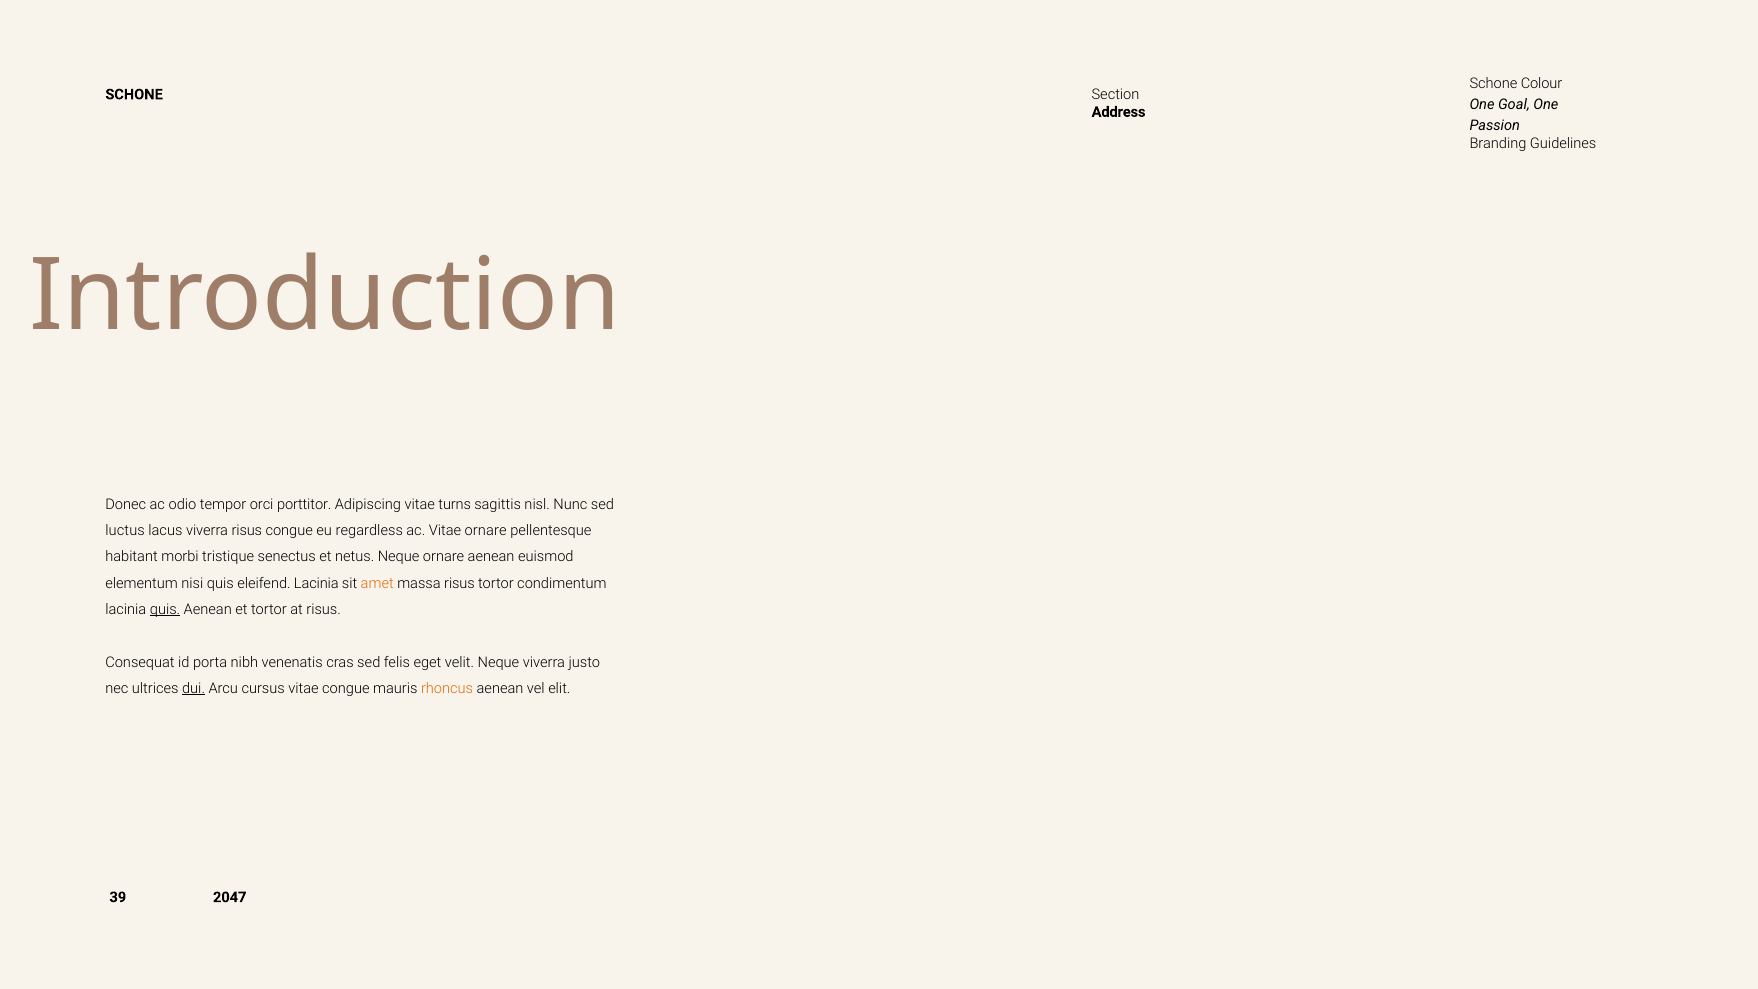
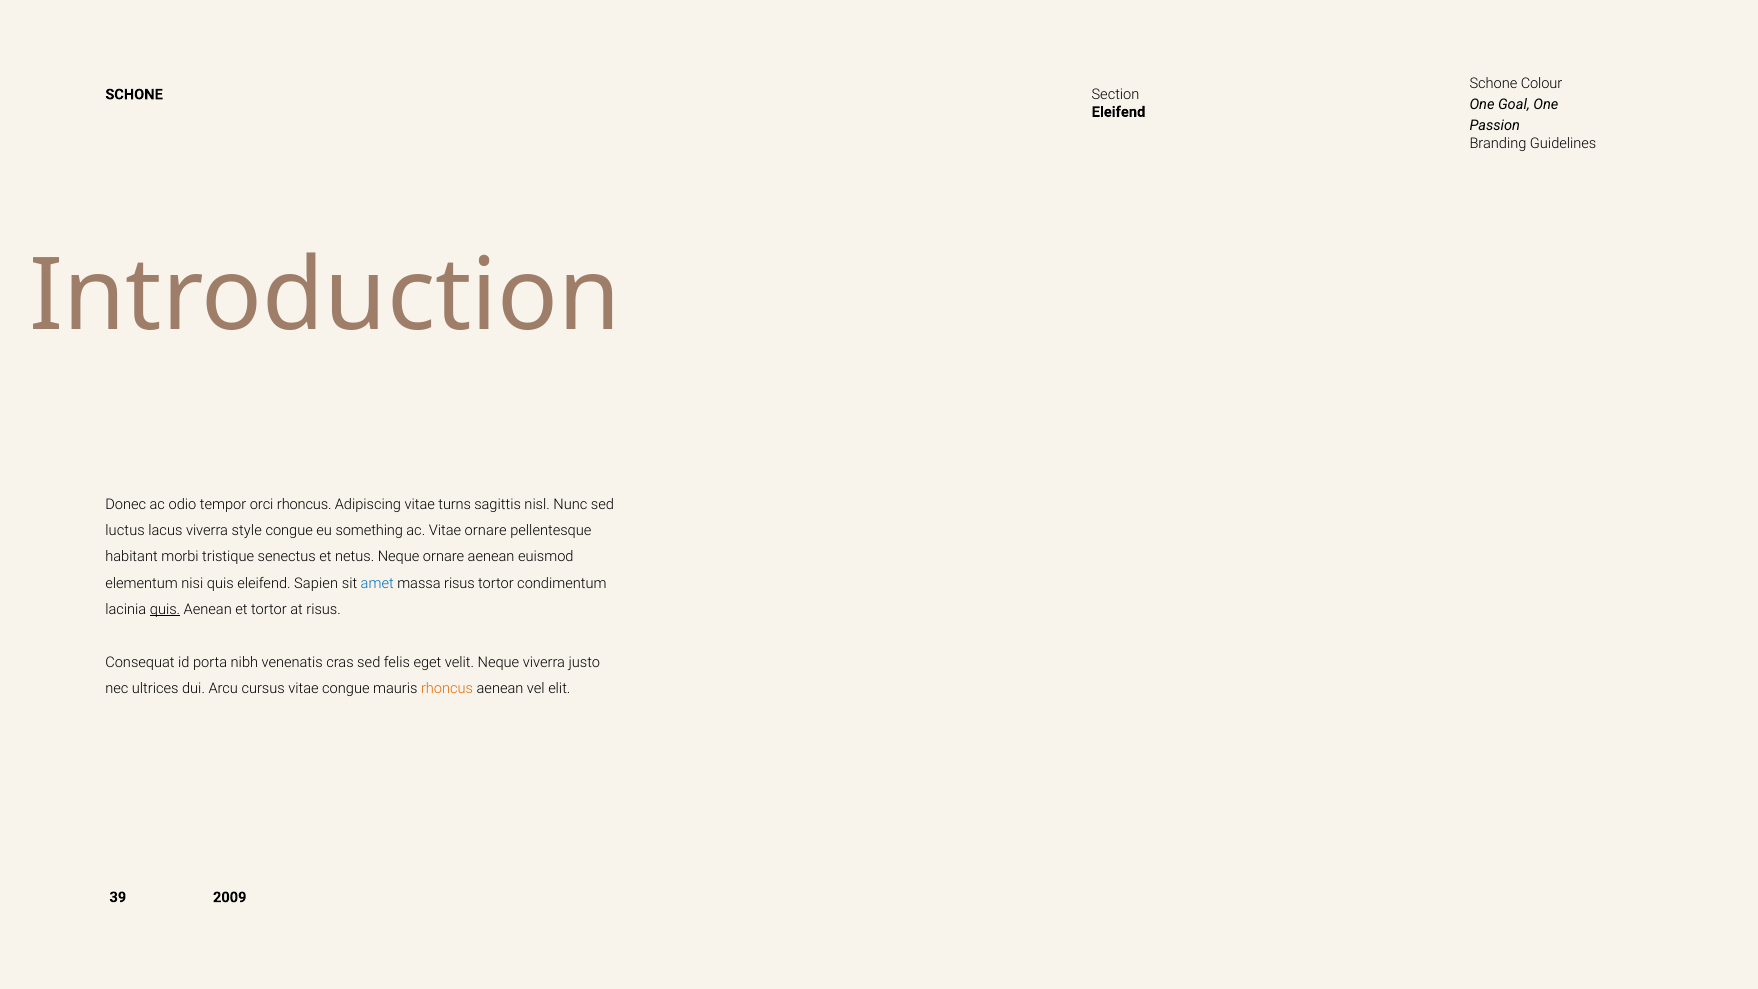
Address at (1119, 112): Address -> Eleifend
orci porttitor: porttitor -> rhoncus
viverra risus: risus -> style
regardless: regardless -> something
eleifend Lacinia: Lacinia -> Sapien
amet colour: orange -> blue
dui underline: present -> none
2047: 2047 -> 2009
